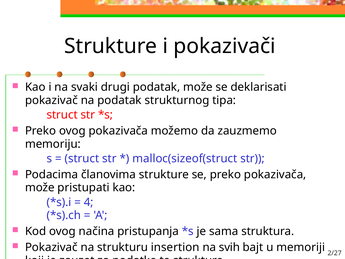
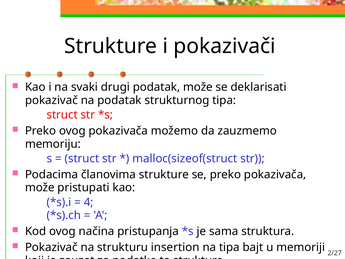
na svih: svih -> tipa
